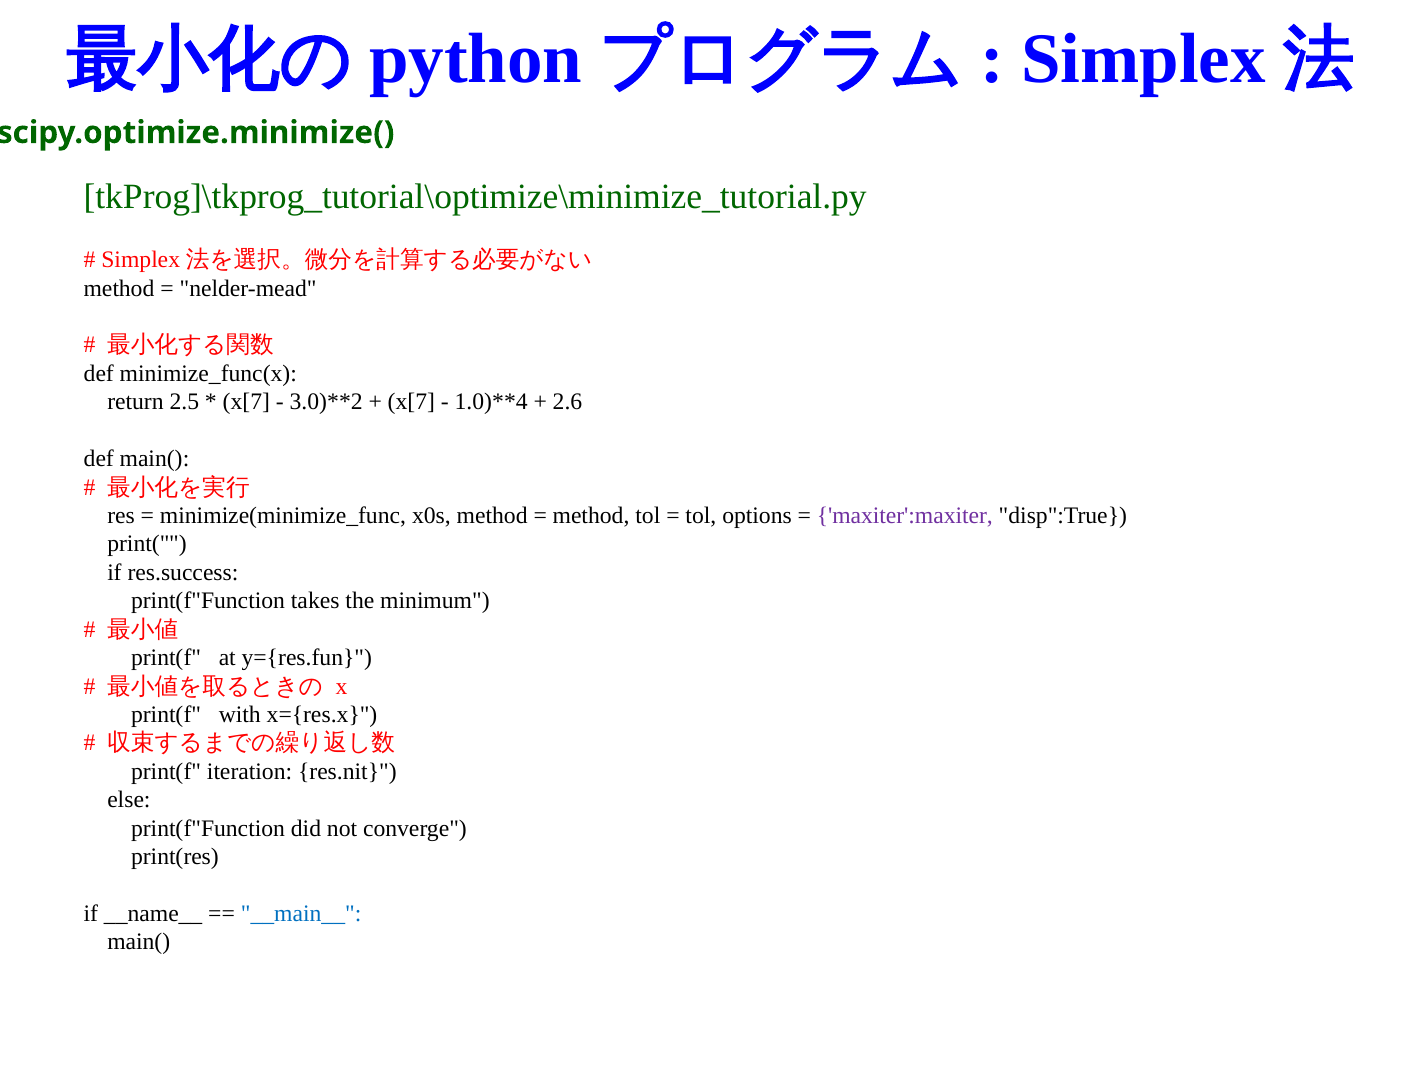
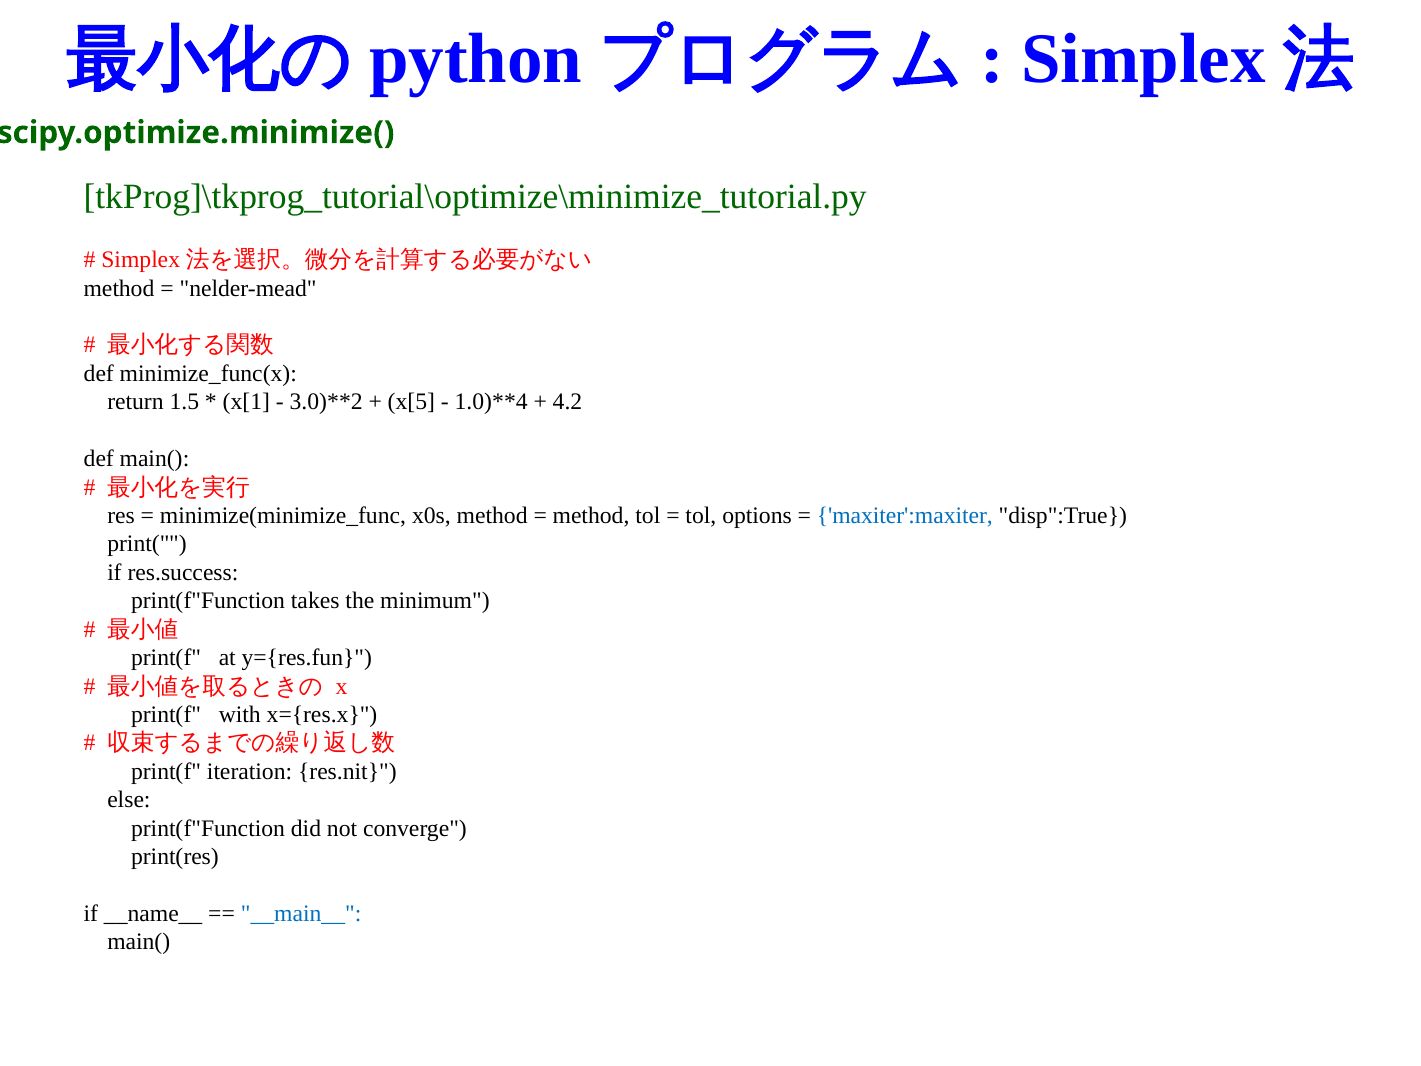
2.5: 2.5 -> 1.5
x[7 at (246, 402): x[7 -> x[1
x[7 at (411, 402): x[7 -> x[5
2.6: 2.6 -> 4.2
maxiter':maxiter colour: purple -> blue
